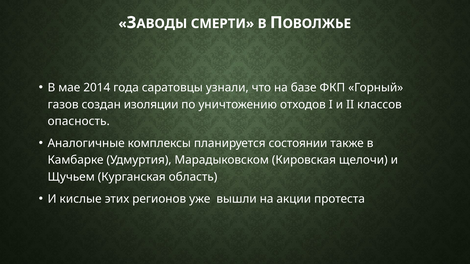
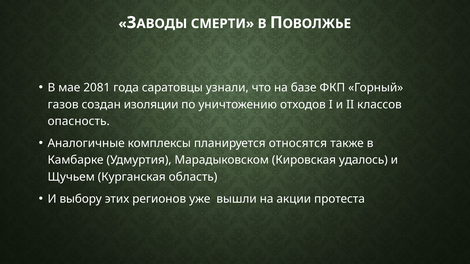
2014: 2014 -> 2081
состоянии: состоянии -> относятся
щелочи: щелочи -> удалось
кислые: кислые -> выбору
